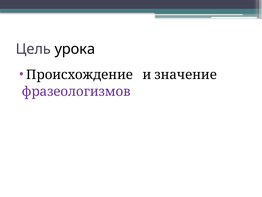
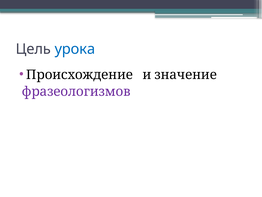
урока colour: black -> blue
